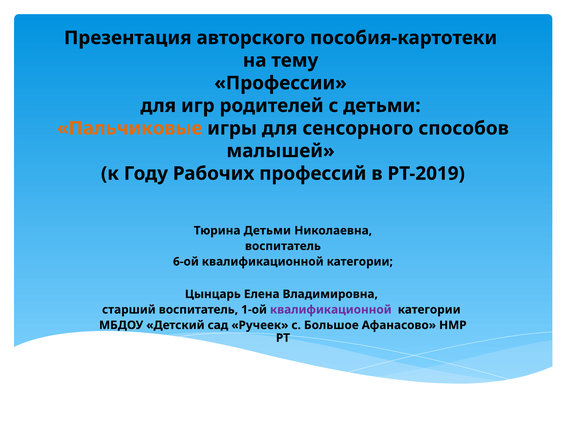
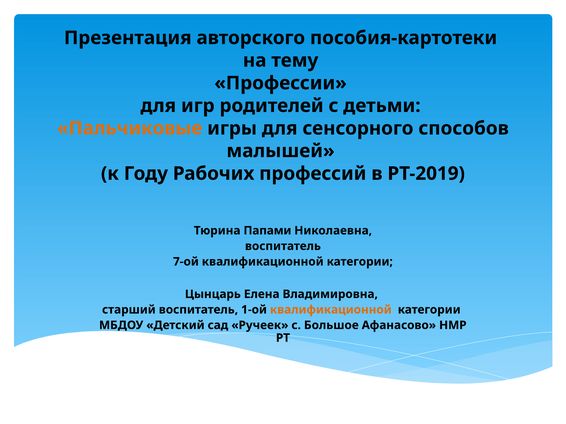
Тюрина Детьми: Детьми -> Папами
6-ой: 6-ой -> 7-ой
квалификационной at (331, 310) colour: purple -> orange
